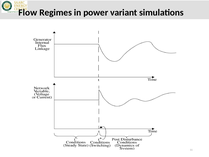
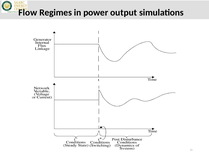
variant: variant -> output
